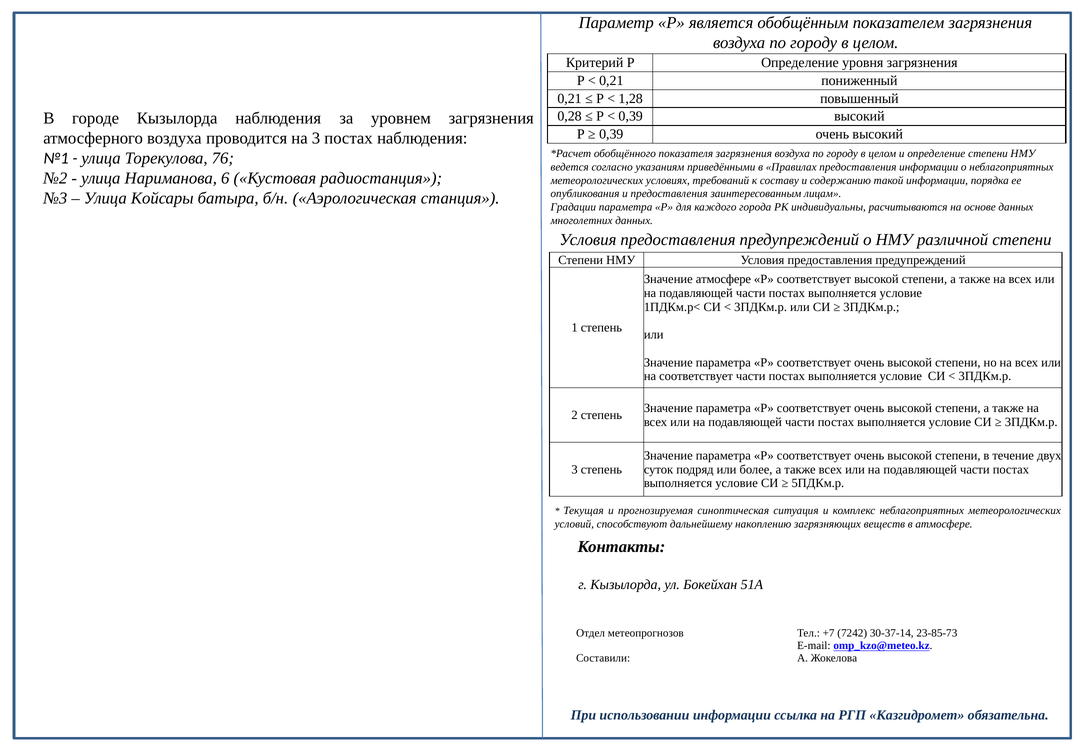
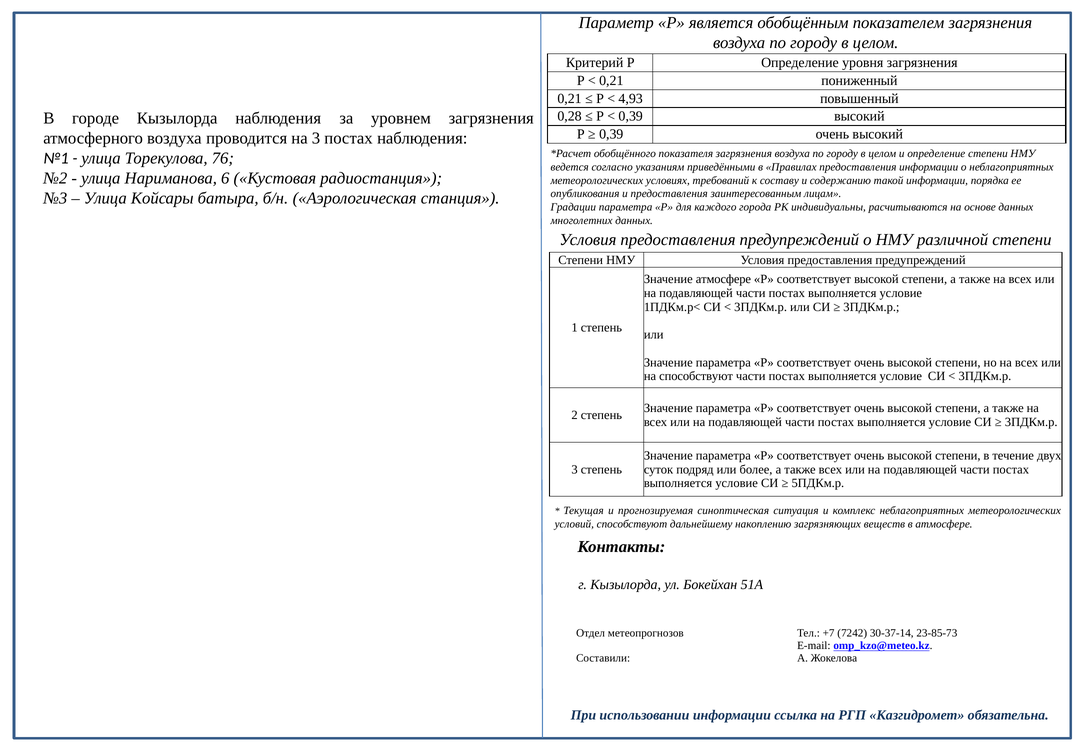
1,28: 1,28 -> 4,93
на соответствует: соответствует -> способствуют
